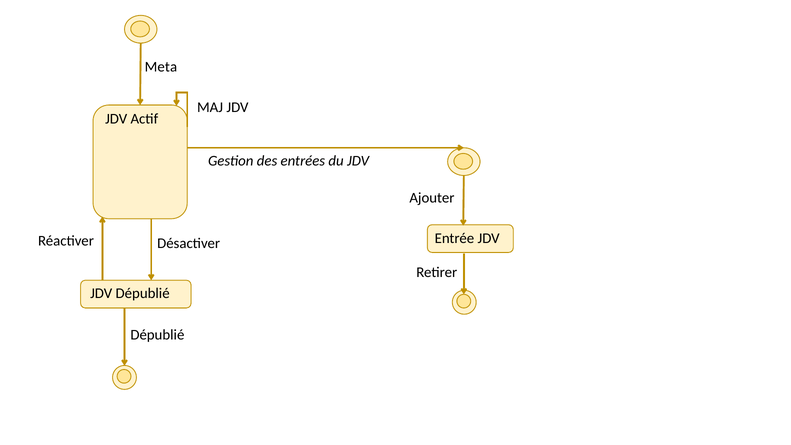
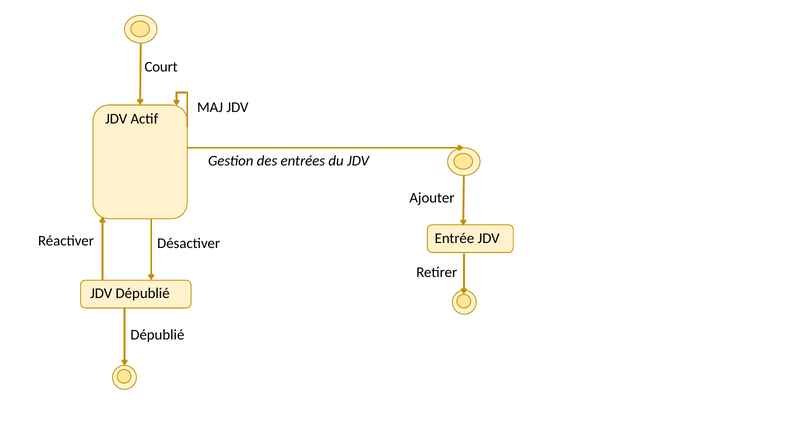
Meta: Meta -> Court
